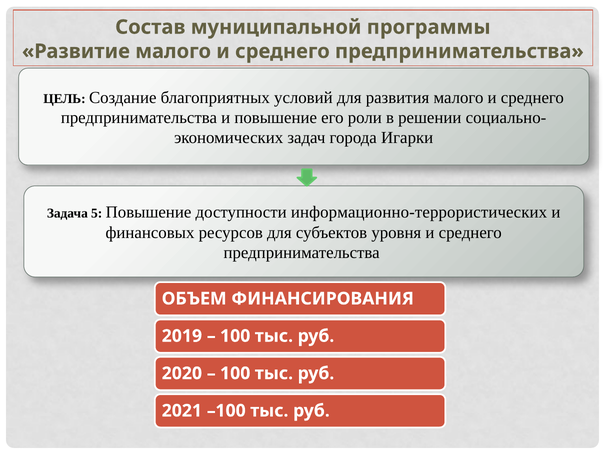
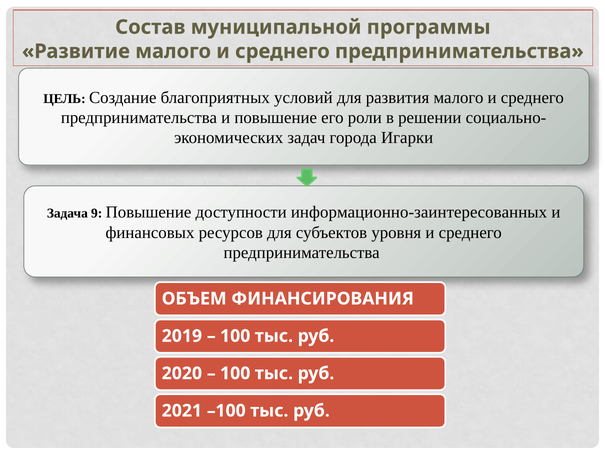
5: 5 -> 9
информационно-террористических: информационно-террористических -> информационно-заинтересованных
